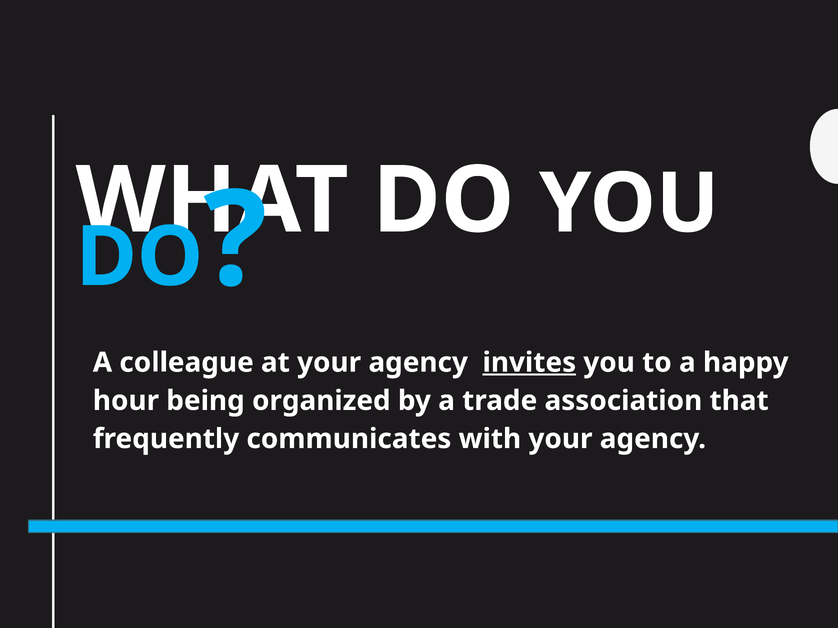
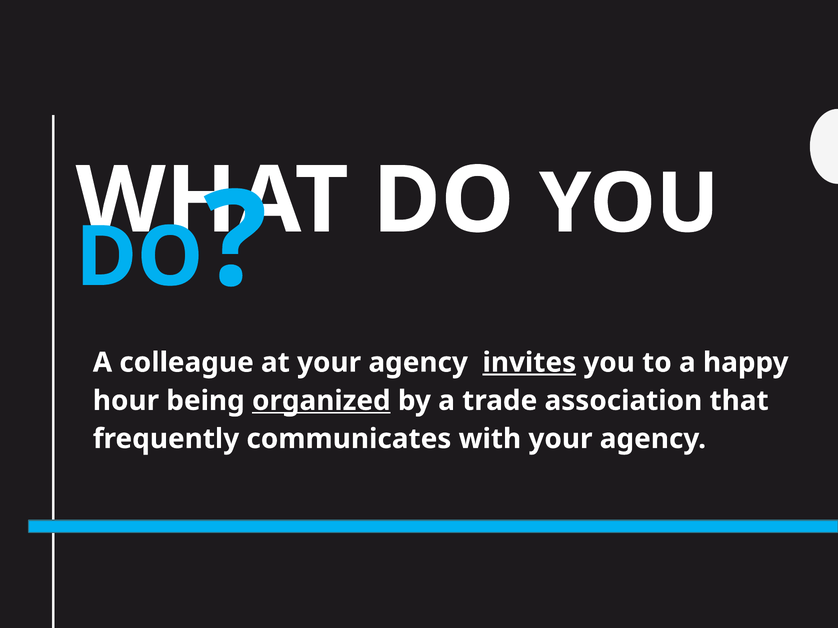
organized underline: none -> present
